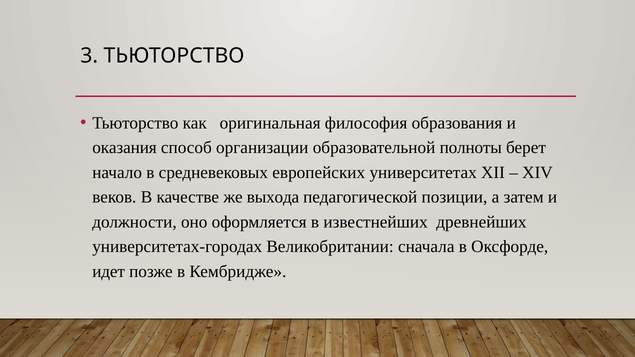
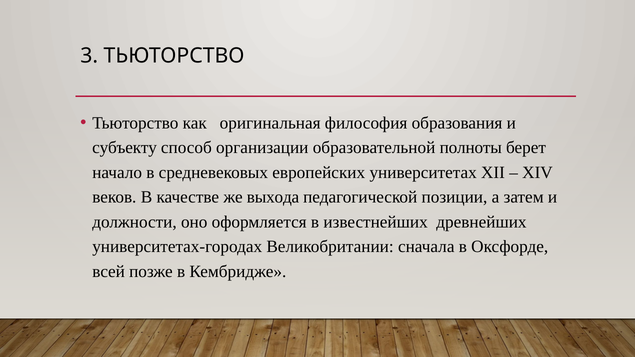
оказания: оказания -> субъекту
идет: идет -> всей
